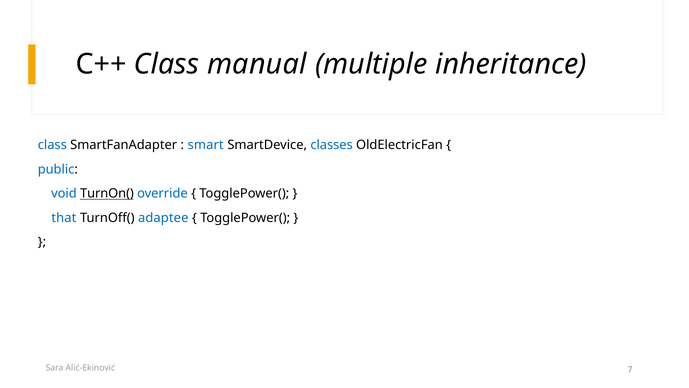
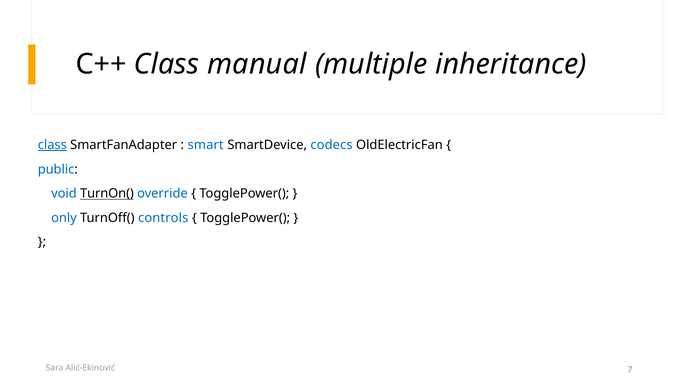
class at (52, 145) underline: none -> present
classes: classes -> codecs
that: that -> only
adaptee: adaptee -> controls
